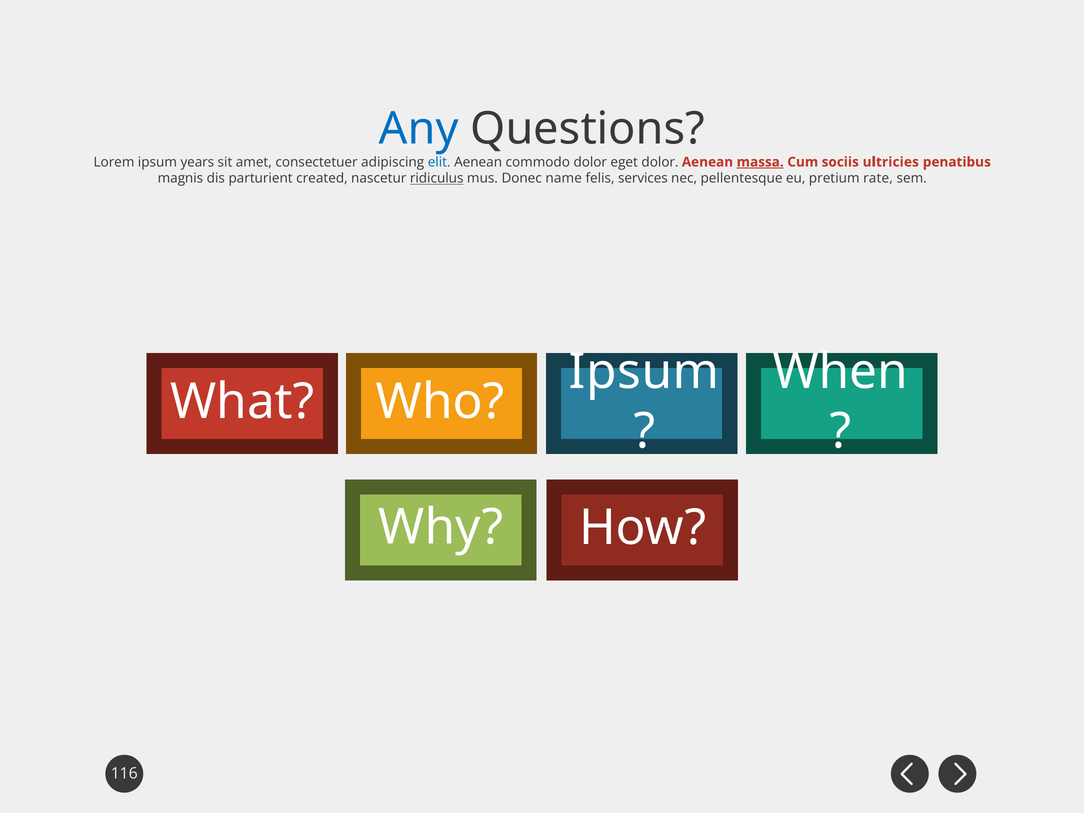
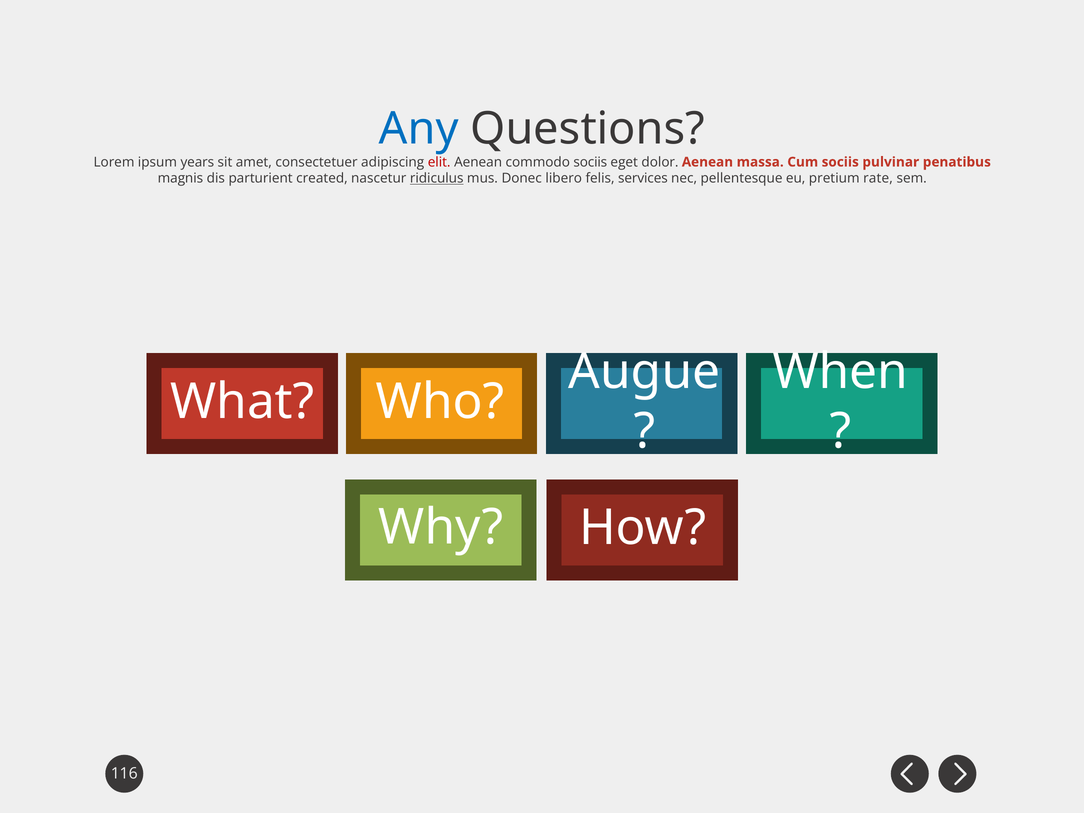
elit colour: blue -> red
commodo dolor: dolor -> sociis
massa underline: present -> none
ultricies: ultricies -> pulvinar
name: name -> libero
Ipsum at (644, 372): Ipsum -> Augue
